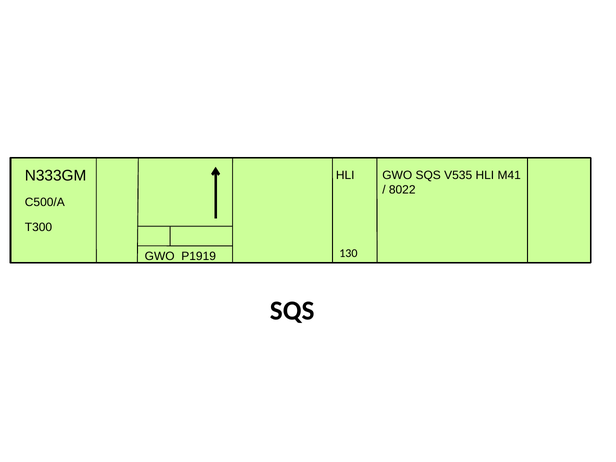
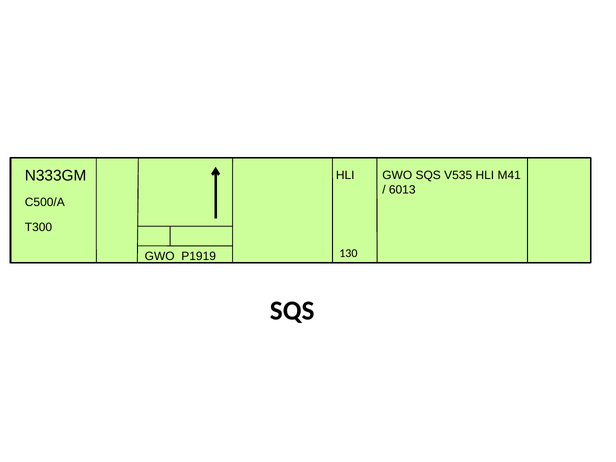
8022: 8022 -> 6013
